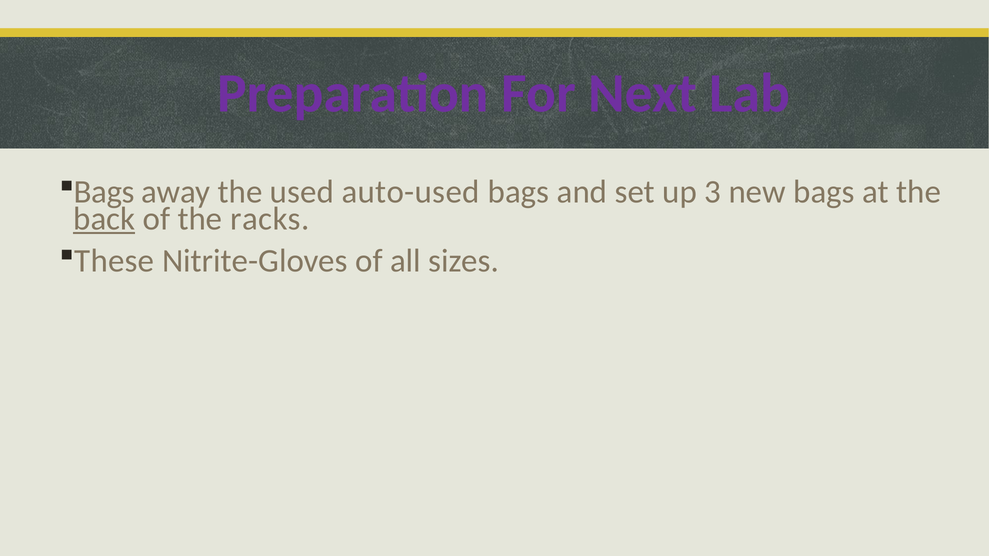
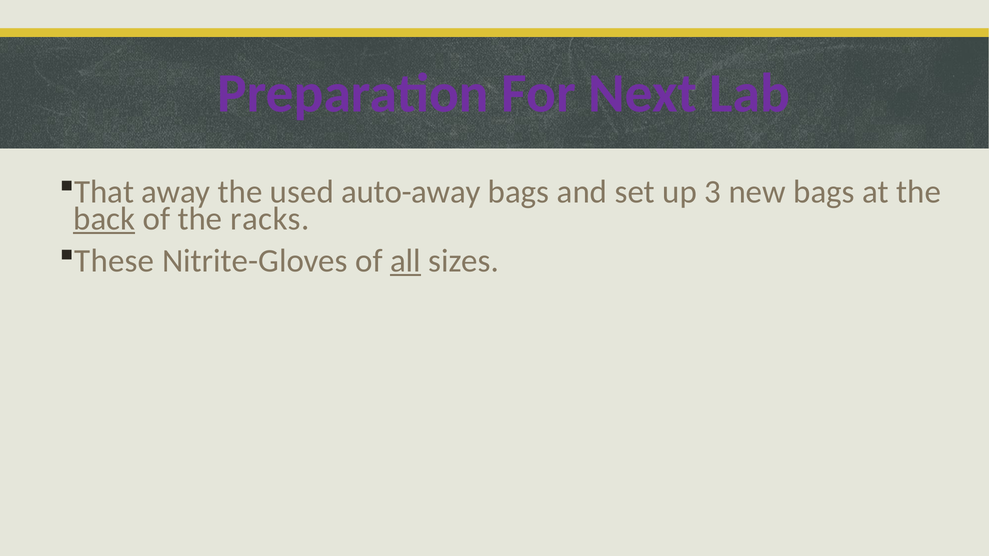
Bags at (104, 192): Bags -> That
auto-used: auto-used -> auto-away
all underline: none -> present
